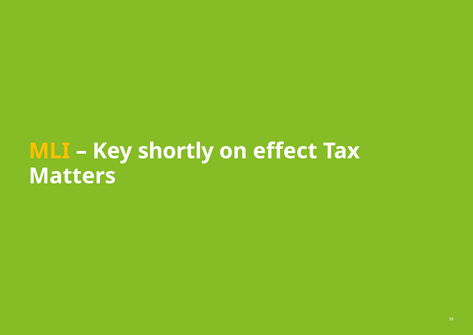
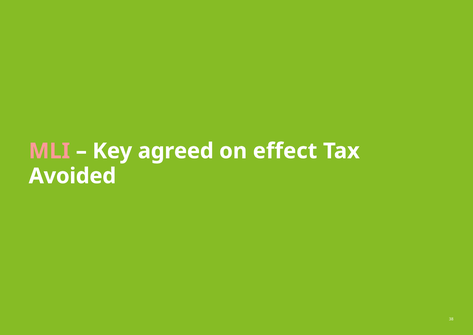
MLI colour: yellow -> pink
shortly: shortly -> agreed
Matters: Matters -> Avoided
